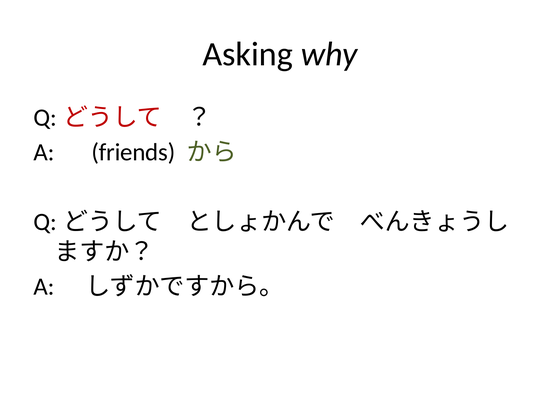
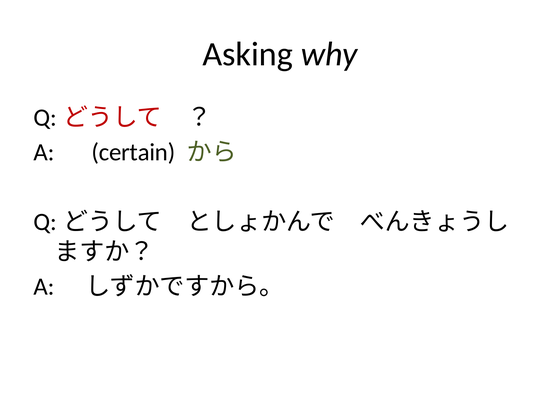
friends: friends -> certain
